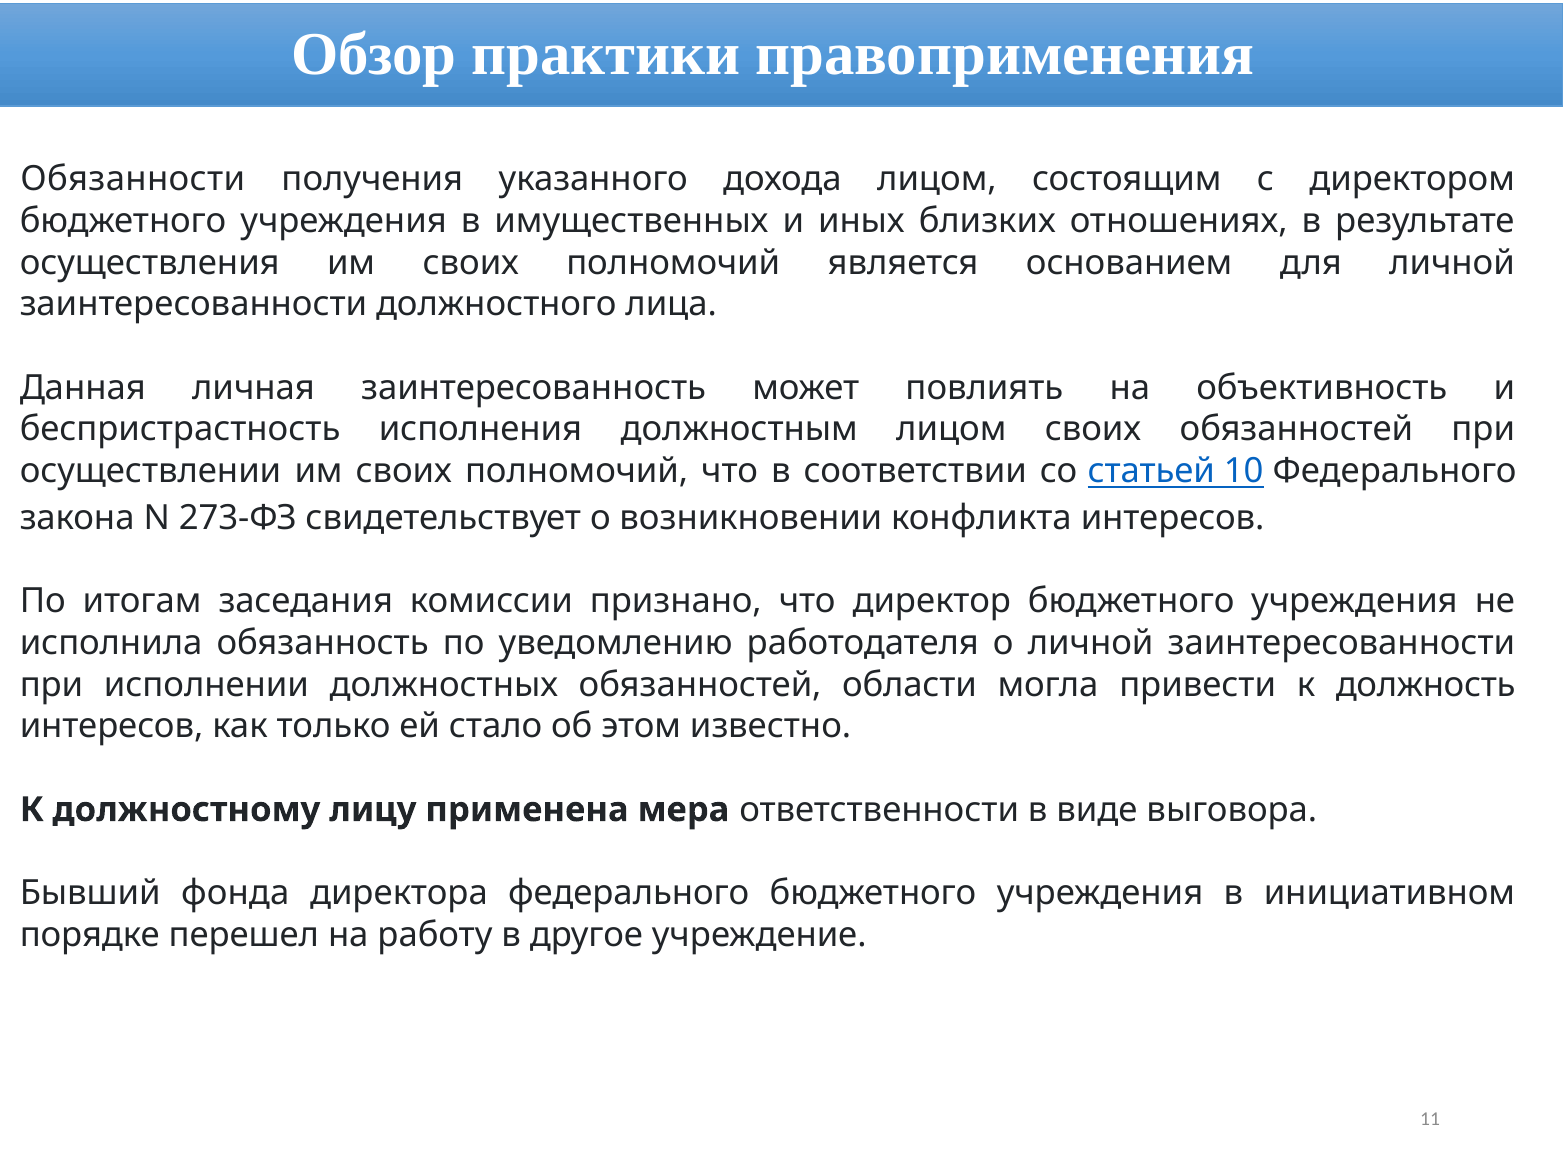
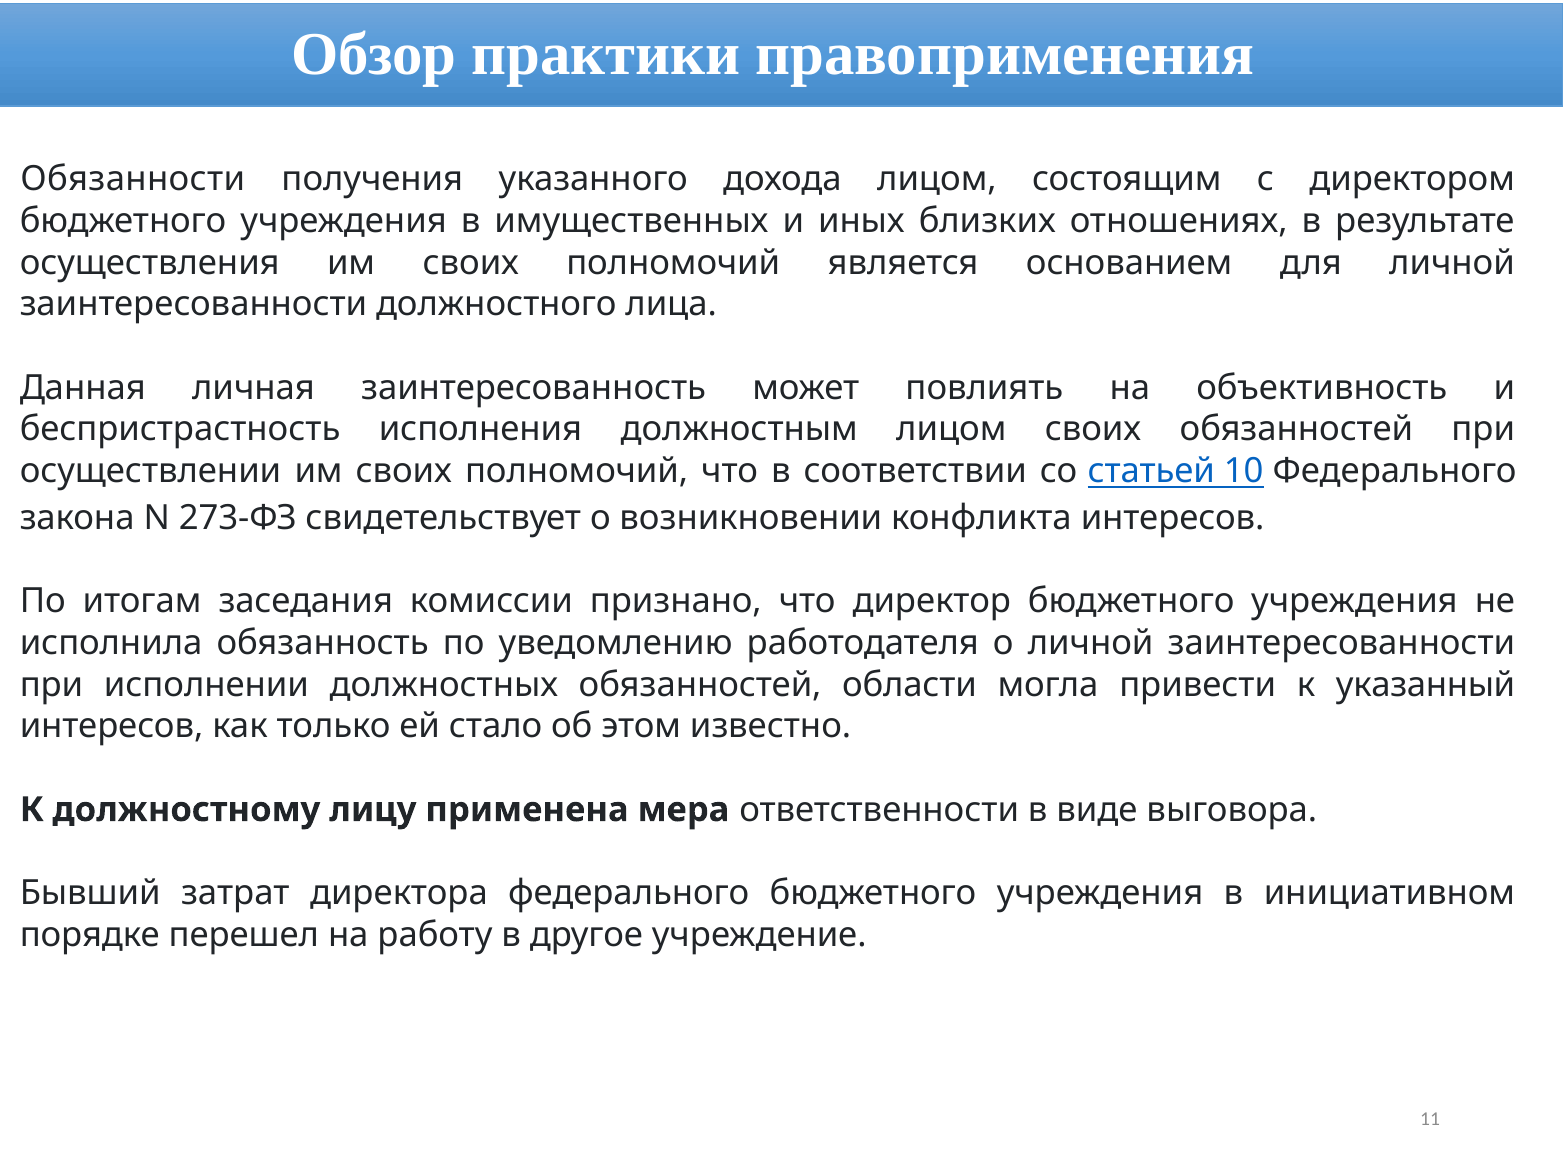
должность: должность -> указанный
фонда: фонда -> затрат
